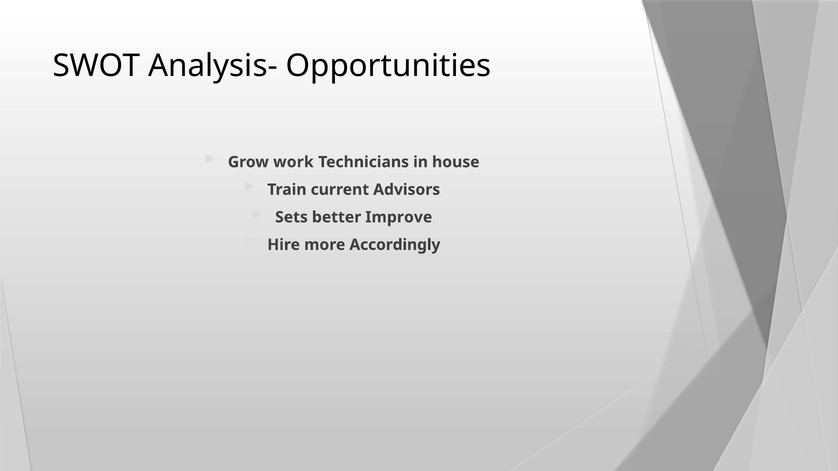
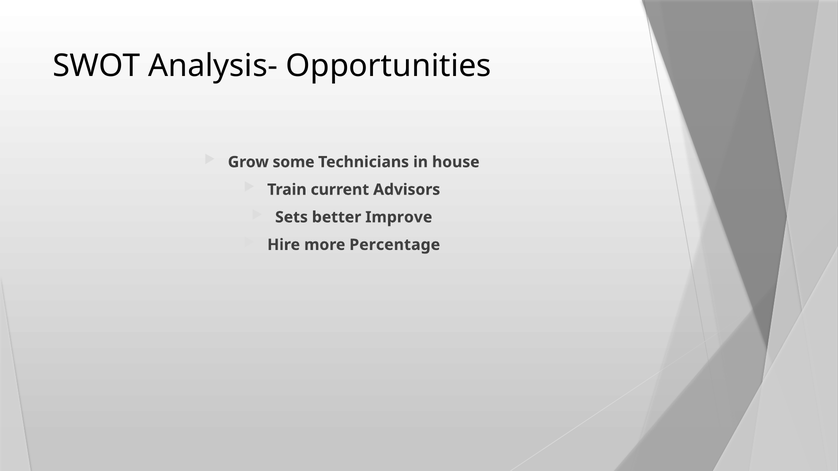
work: work -> some
Accordingly: Accordingly -> Percentage
